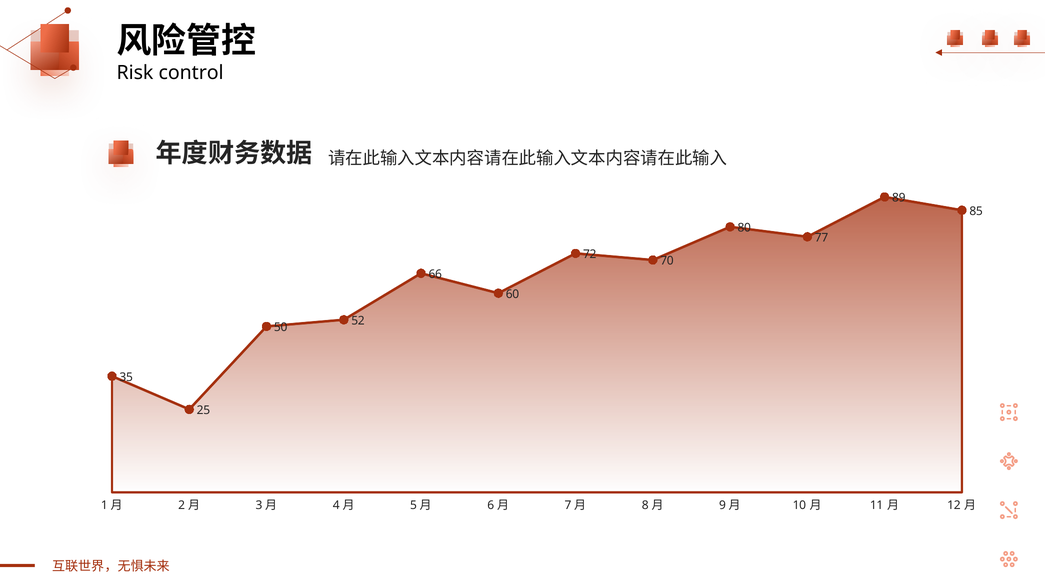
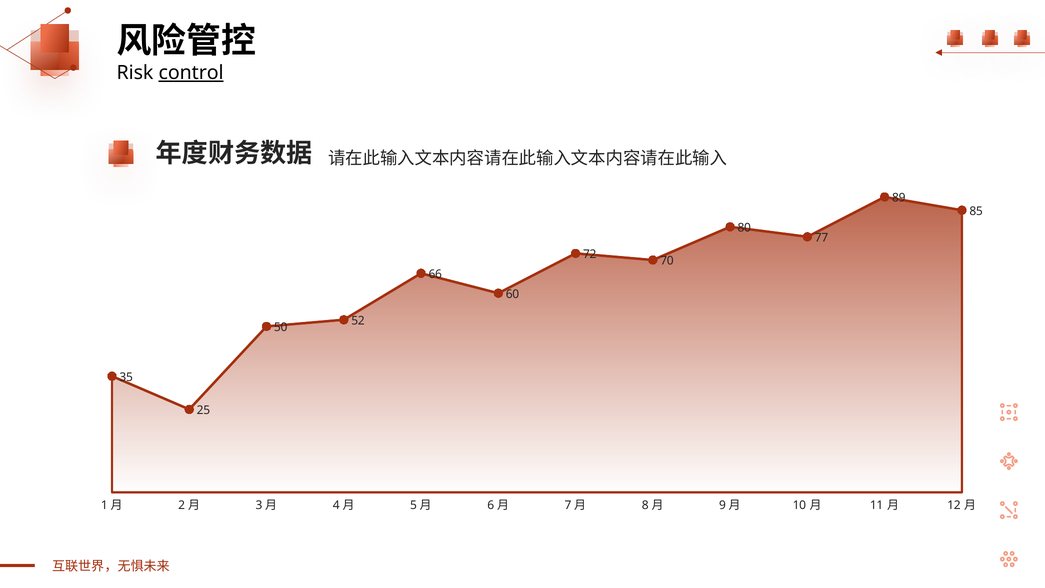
control underline: none -> present
